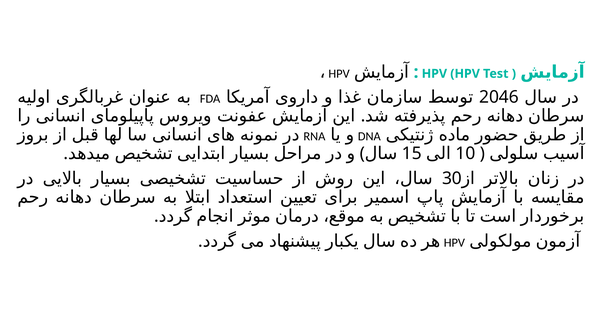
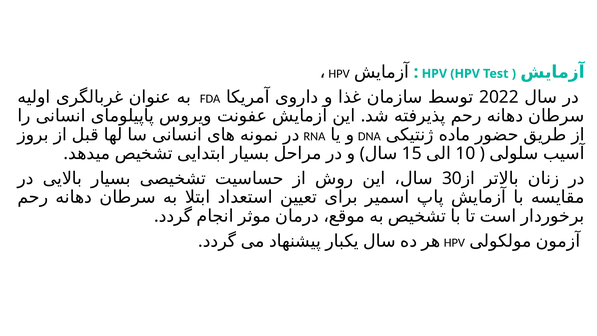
2046: 2046 -> 2022
